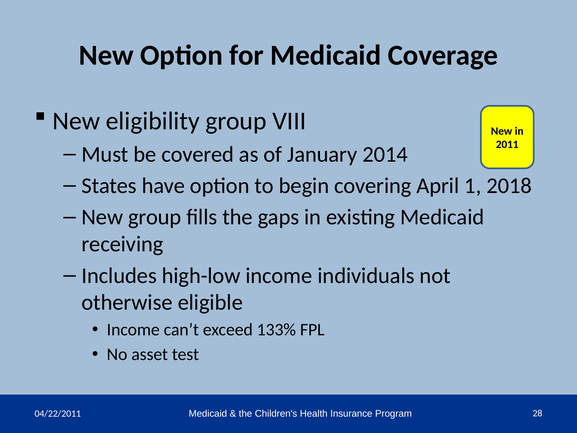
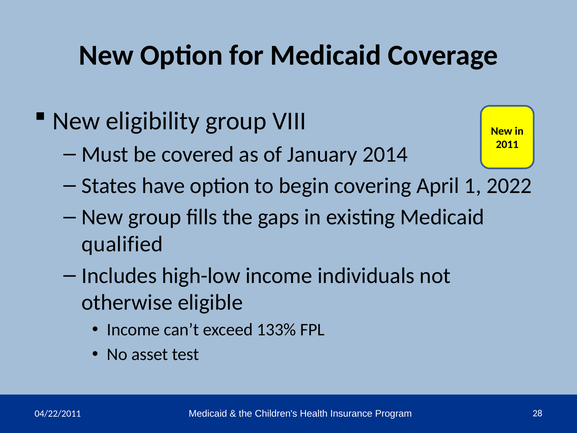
2018: 2018 -> 2022
receiving: receiving -> qualified
